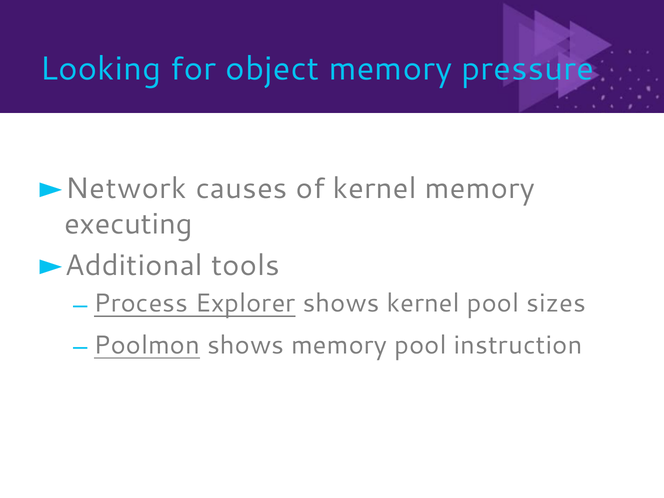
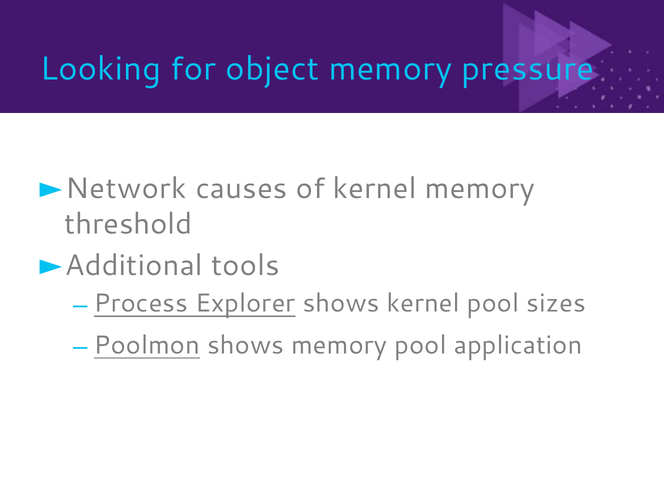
executing: executing -> threshold
instruction: instruction -> application
